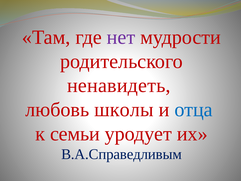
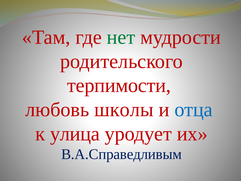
нет colour: purple -> green
ненавидеть: ненавидеть -> терпимости
семьи: семьи -> улица
